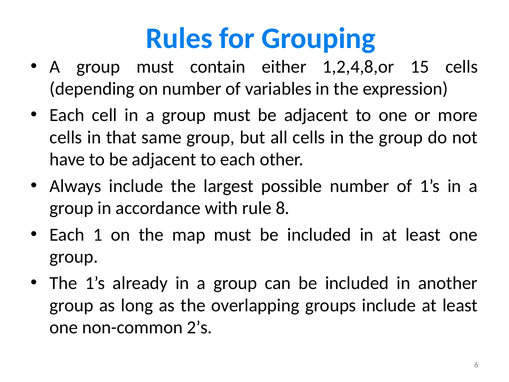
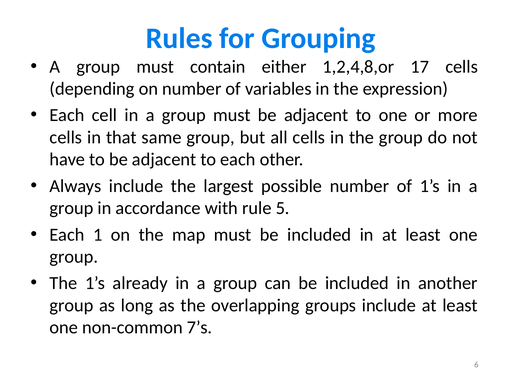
15: 15 -> 17
8: 8 -> 5
2’s: 2’s -> 7’s
